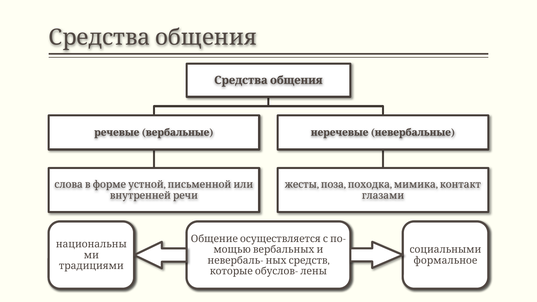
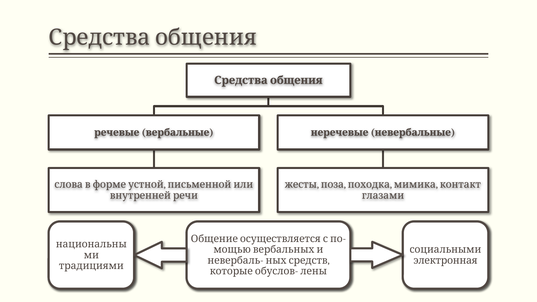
формальное: формальное -> электронная
